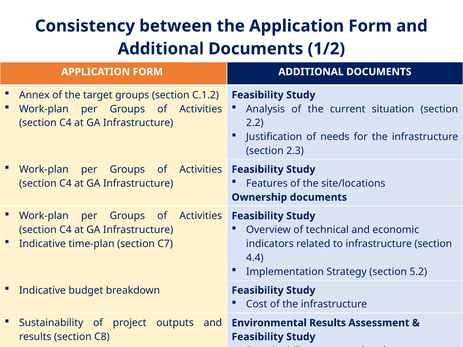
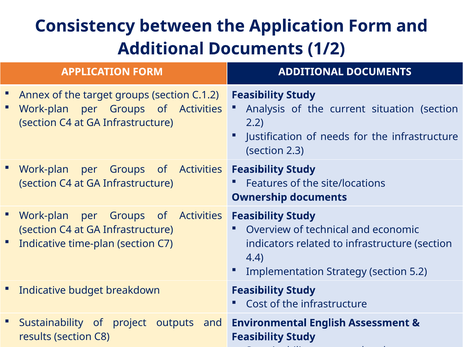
Environmental Results: Results -> English
